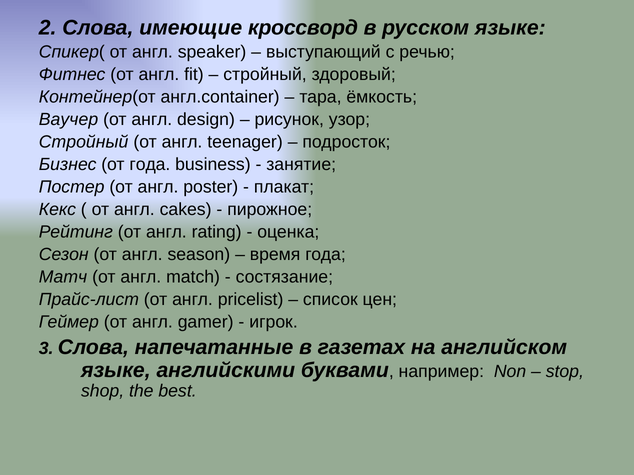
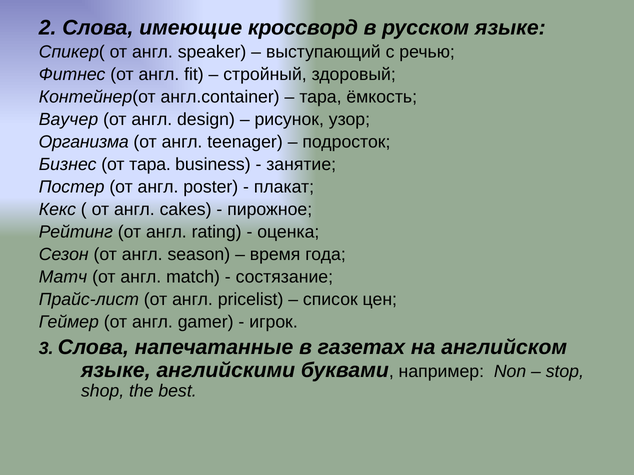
Стройный at (84, 142): Стройный -> Организма
от года: года -> тара
